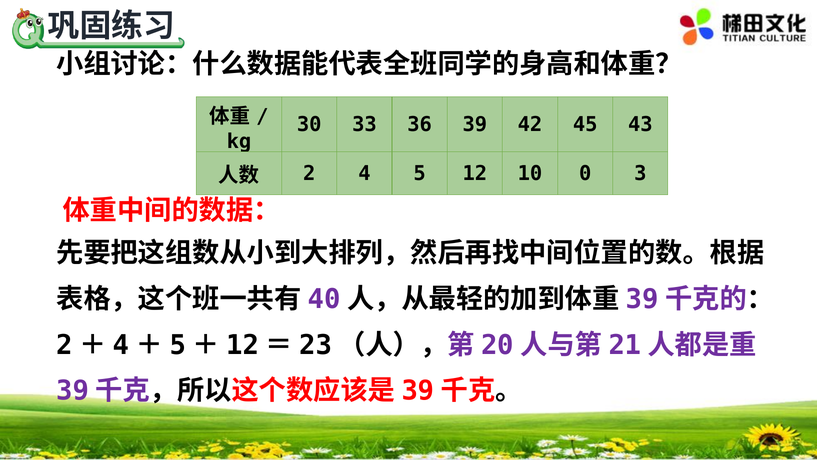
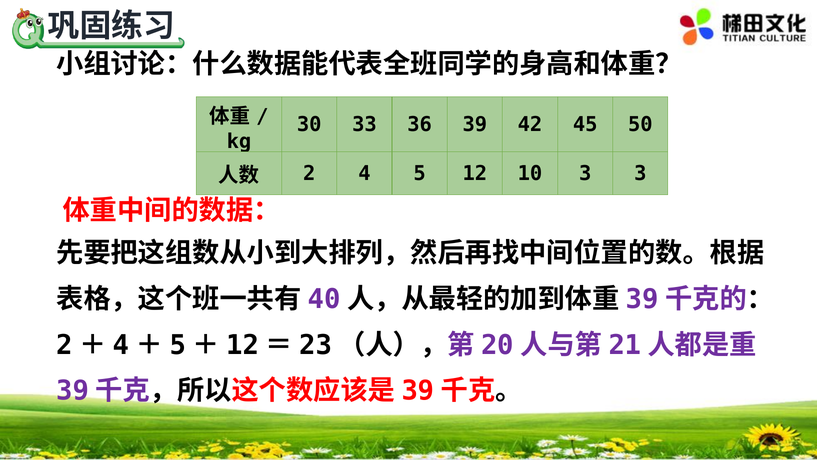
43: 43 -> 50
10 0: 0 -> 3
